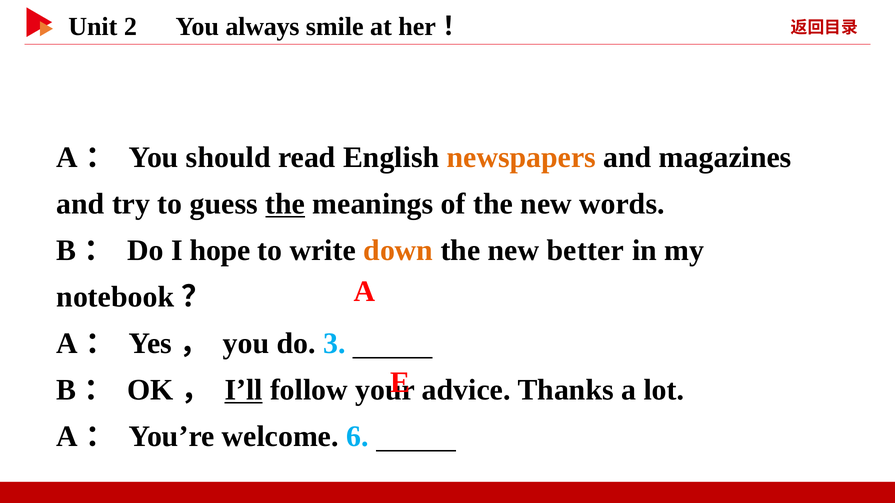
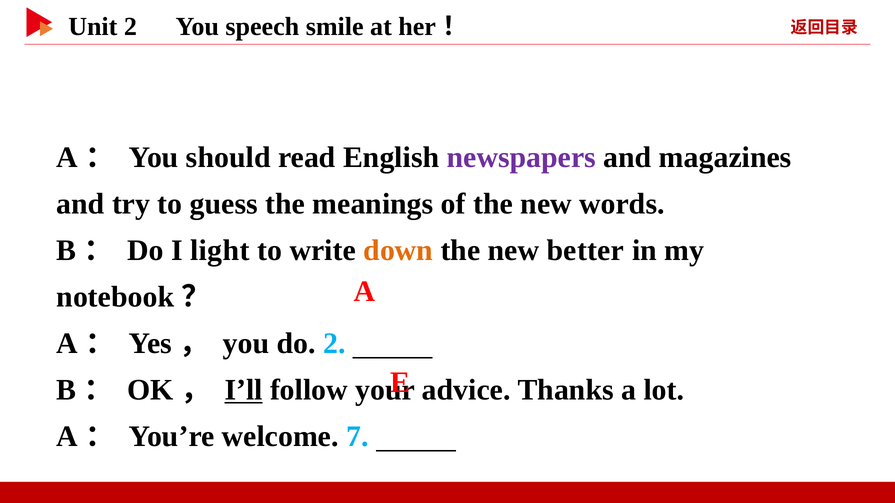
always: always -> speech
newspapers colour: orange -> purple
the at (285, 204) underline: present -> none
hope: hope -> light
do 3: 3 -> 2
6: 6 -> 7
